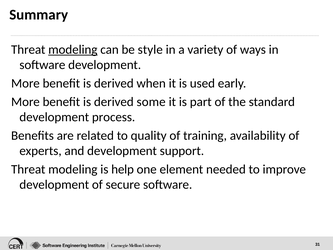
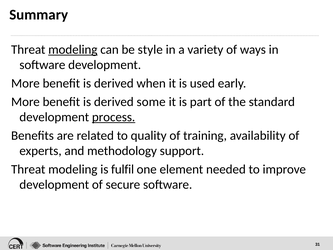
process underline: none -> present
and development: development -> methodology
help: help -> fulfil
